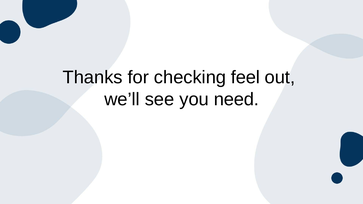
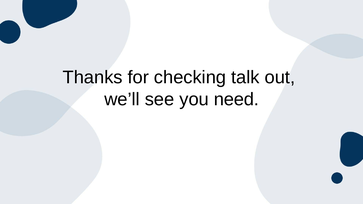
feel: feel -> talk
